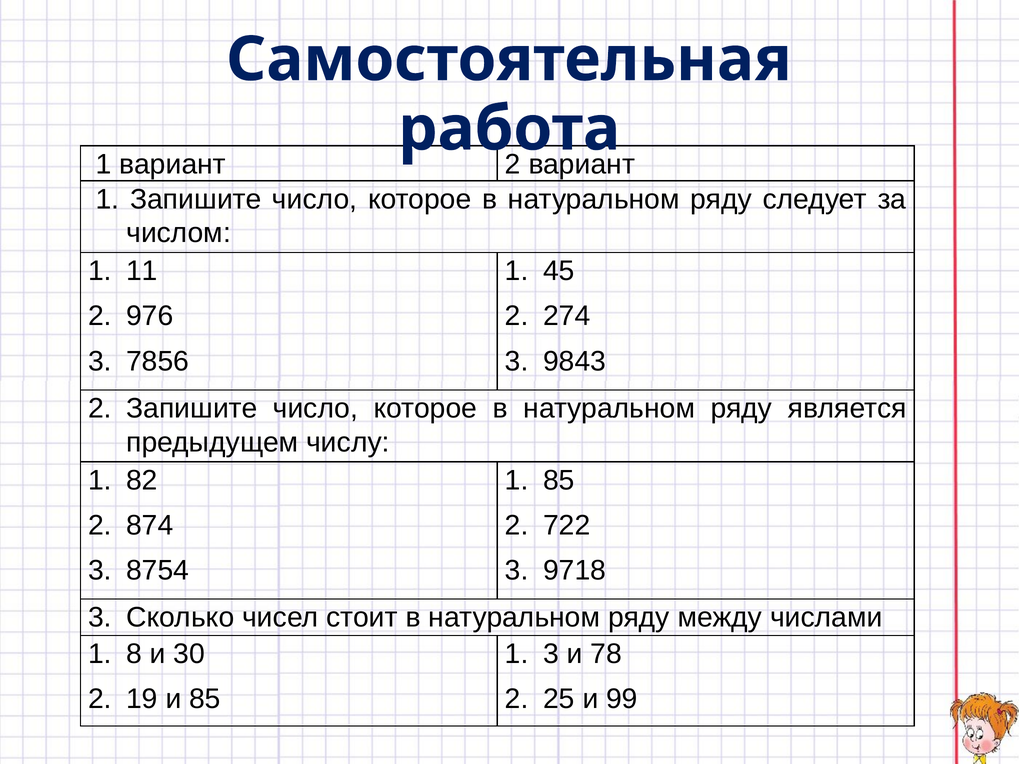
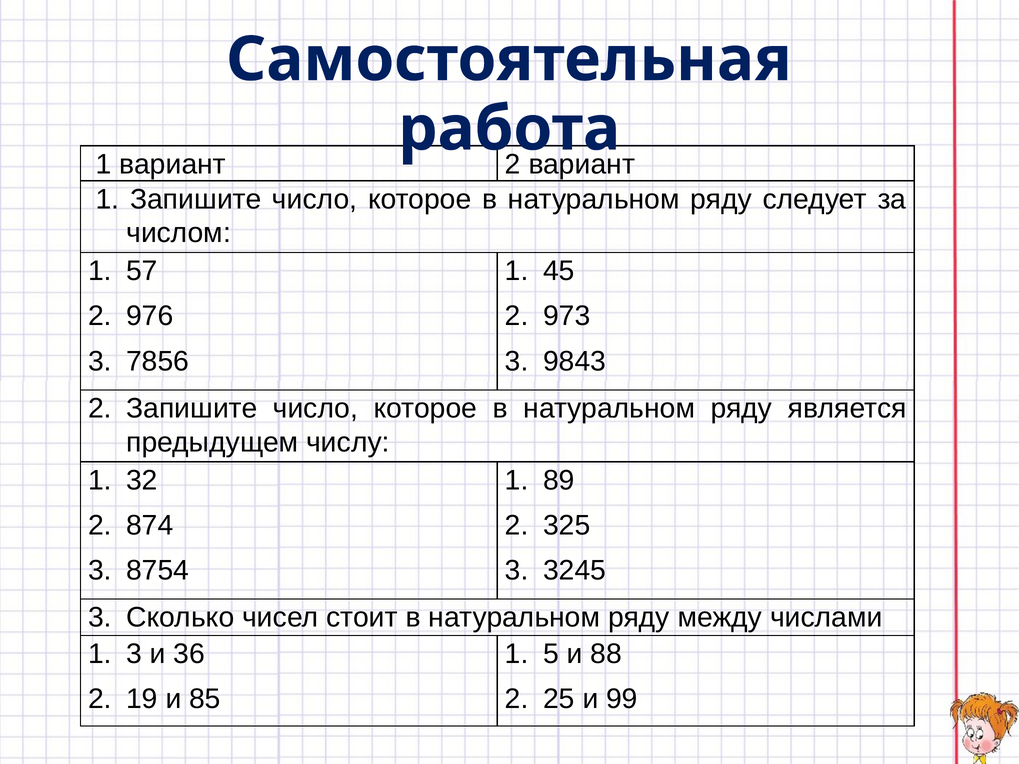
11: 11 -> 57
274: 274 -> 973
82: 82 -> 32
1 85: 85 -> 89
722: 722 -> 325
9718: 9718 -> 3245
1 8: 8 -> 3
30: 30 -> 36
1 3: 3 -> 5
78: 78 -> 88
